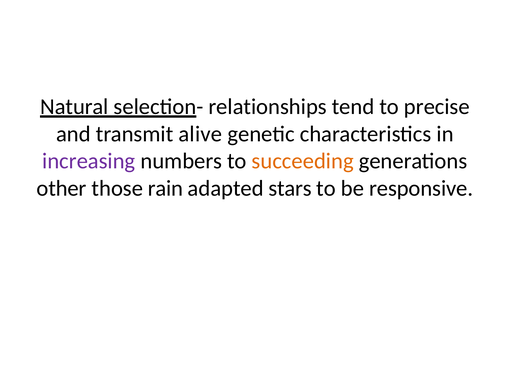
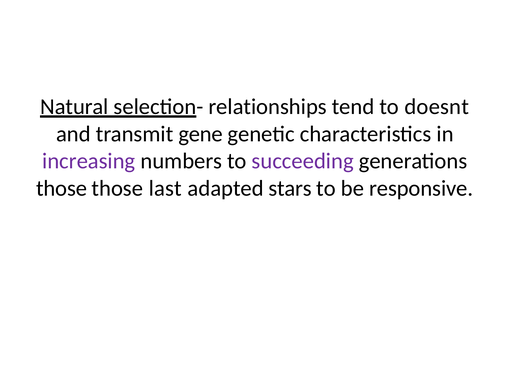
precise: precise -> doesnt
alive: alive -> gene
succeeding colour: orange -> purple
other at (62, 189): other -> those
rain: rain -> last
